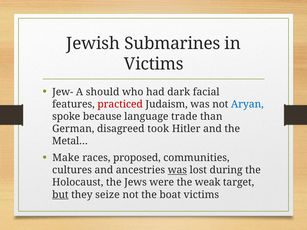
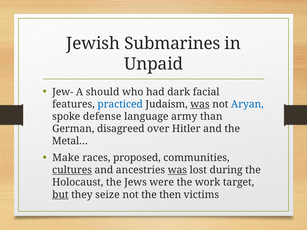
Victims at (154, 64): Victims -> Unpaid
practiced colour: red -> blue
was at (200, 104) underline: none -> present
because: because -> defense
trade: trade -> army
took: took -> over
cultures underline: none -> present
weak: weak -> work
boat: boat -> then
